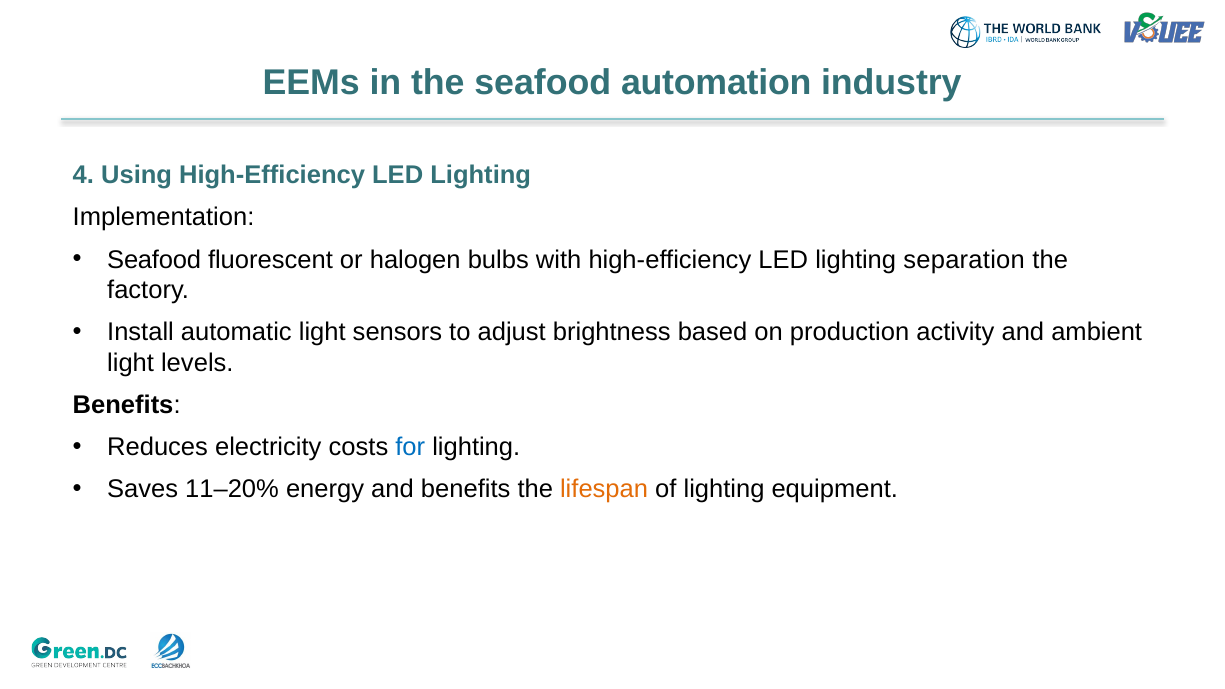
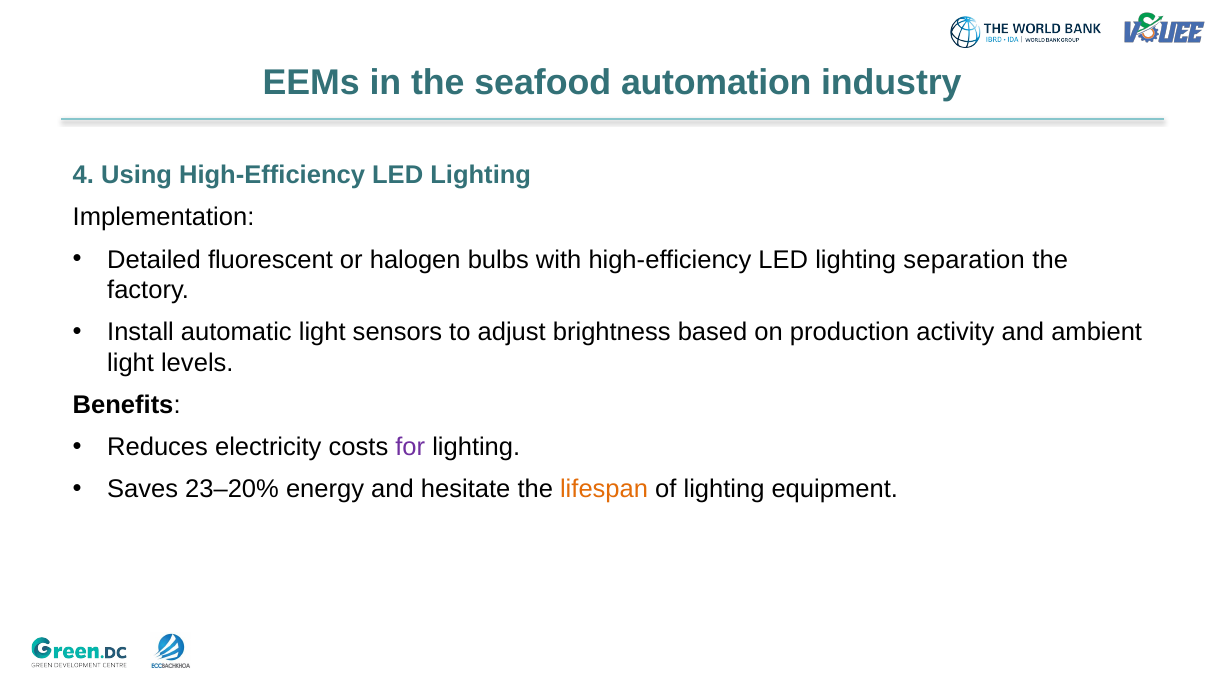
Seafood at (154, 260): Seafood -> Detailed
for colour: blue -> purple
11–20%: 11–20% -> 23–20%
and benefits: benefits -> hesitate
